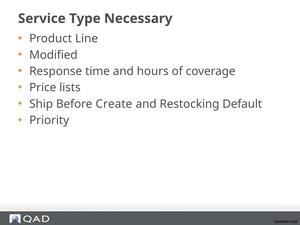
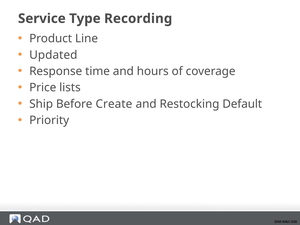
Necessary: Necessary -> Recording
Modified: Modified -> Updated
